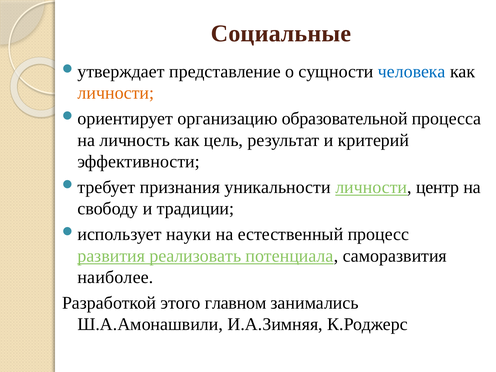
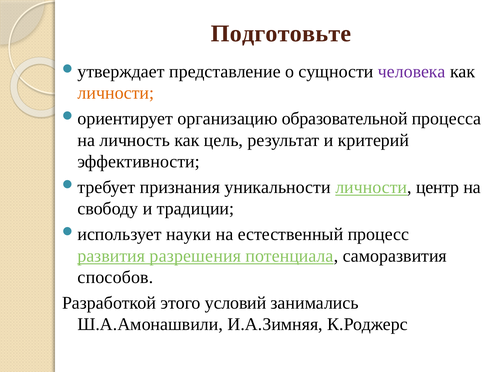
Социальные: Социальные -> Подготовьте
человека colour: blue -> purple
реализовать: реализовать -> разрешения
наиболее: наиболее -> способов
главном: главном -> условий
